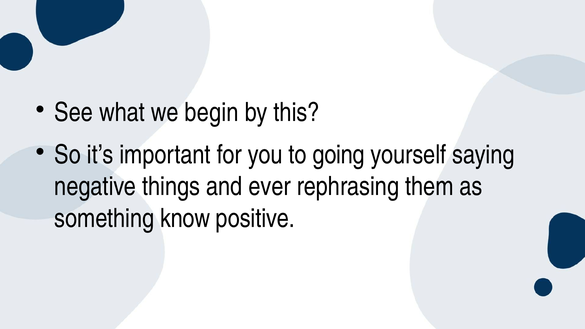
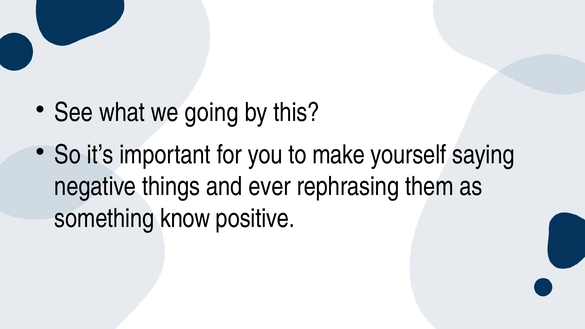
begin: begin -> going
going: going -> make
